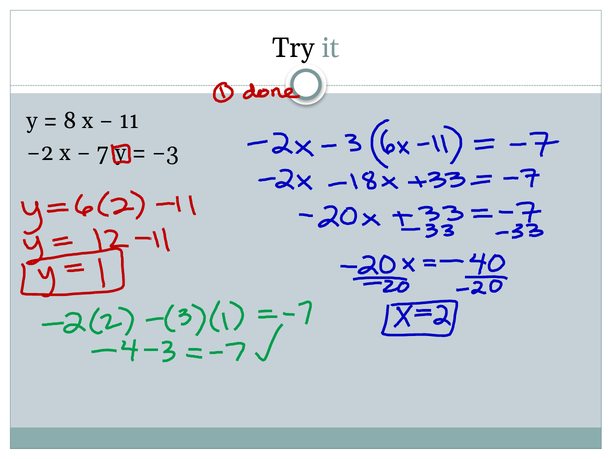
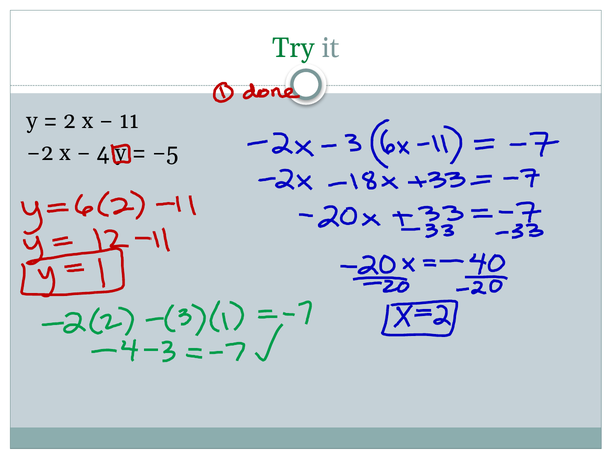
Try colour: black -> green
8: 8 -> 2
7: 7 -> 4
−3: −3 -> −5
